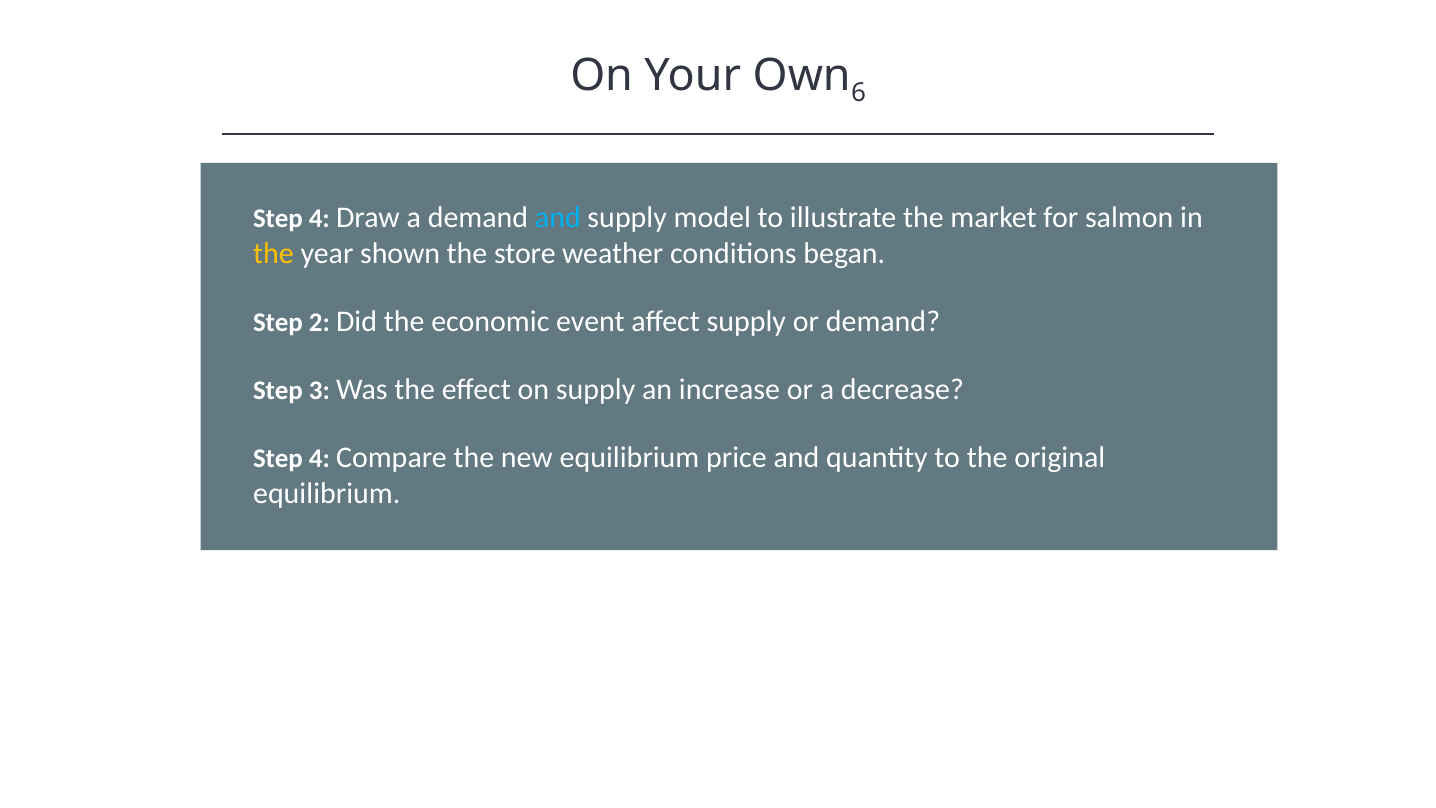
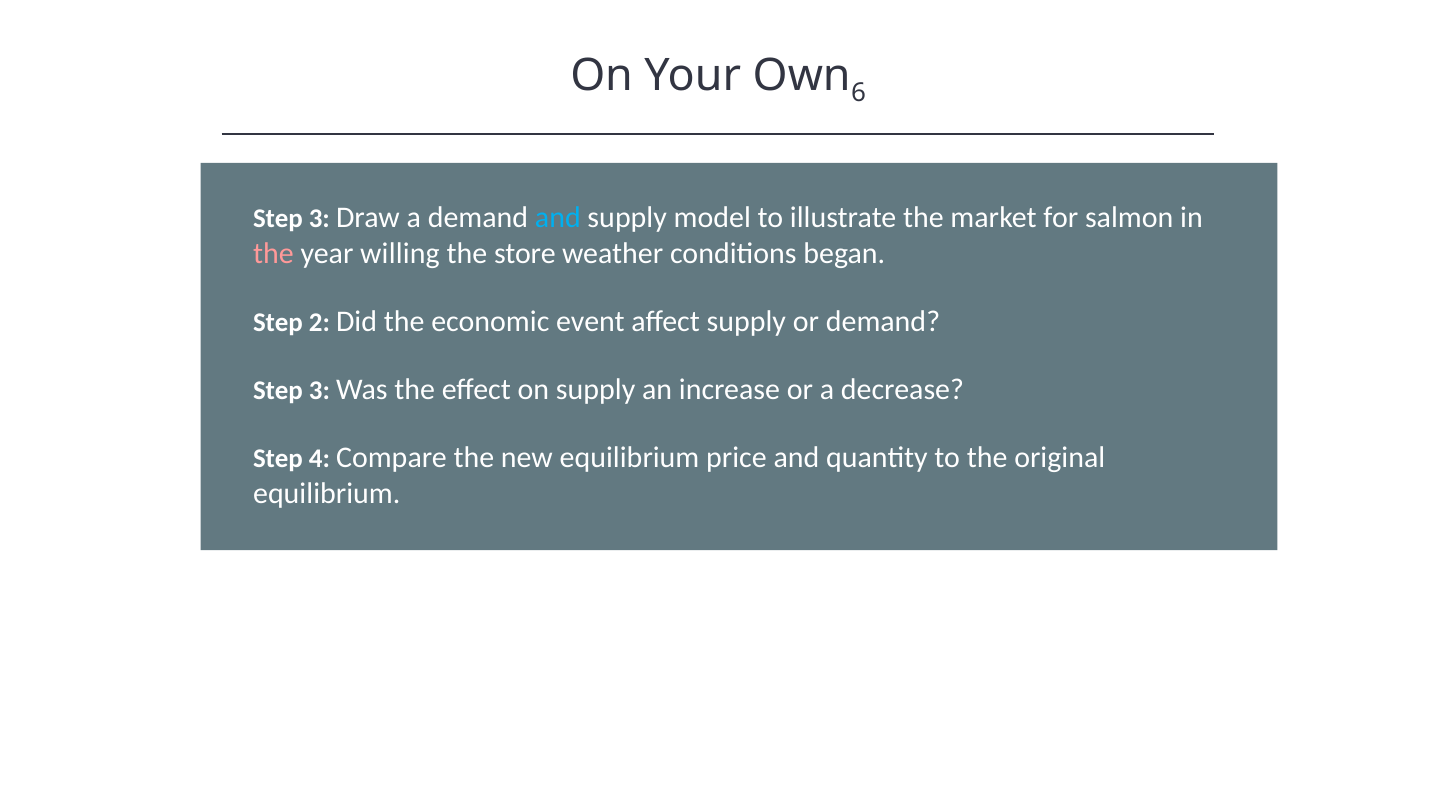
4 at (319, 218): 4 -> 3
the at (273, 253) colour: yellow -> pink
shown: shown -> willing
